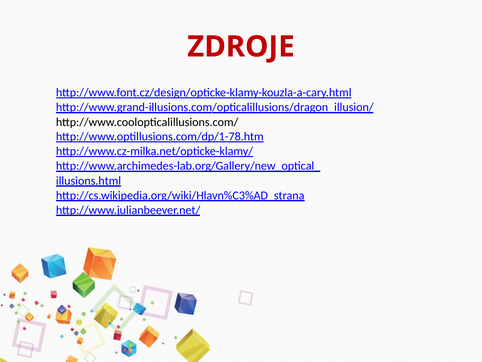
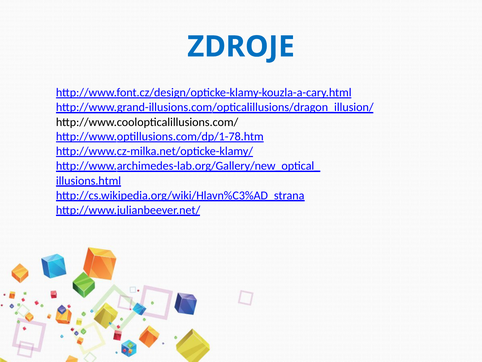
ZDROJE colour: red -> blue
